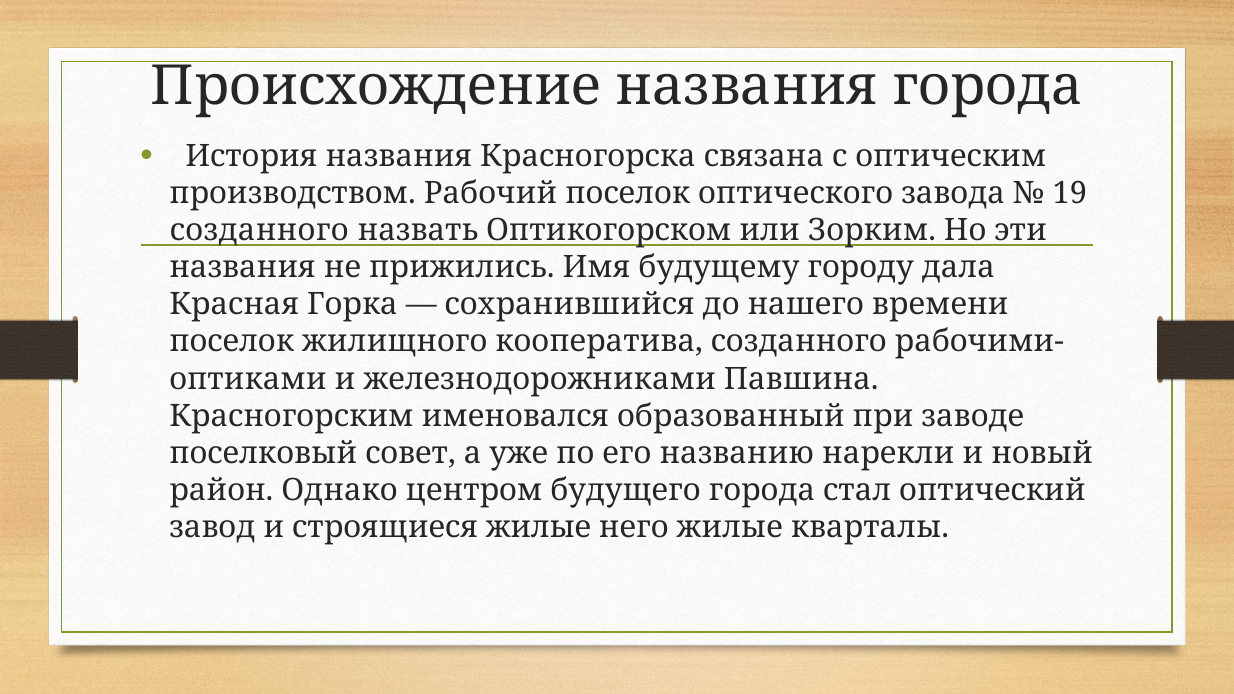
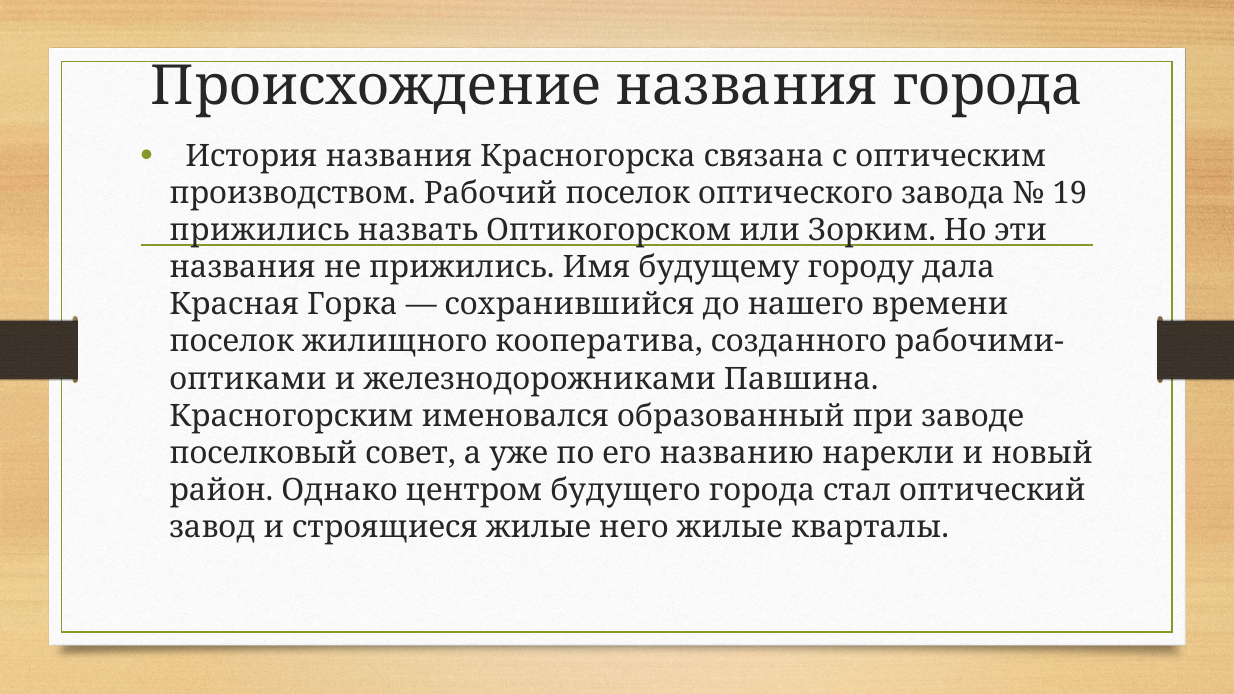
созданного at (259, 231): созданного -> прижились
